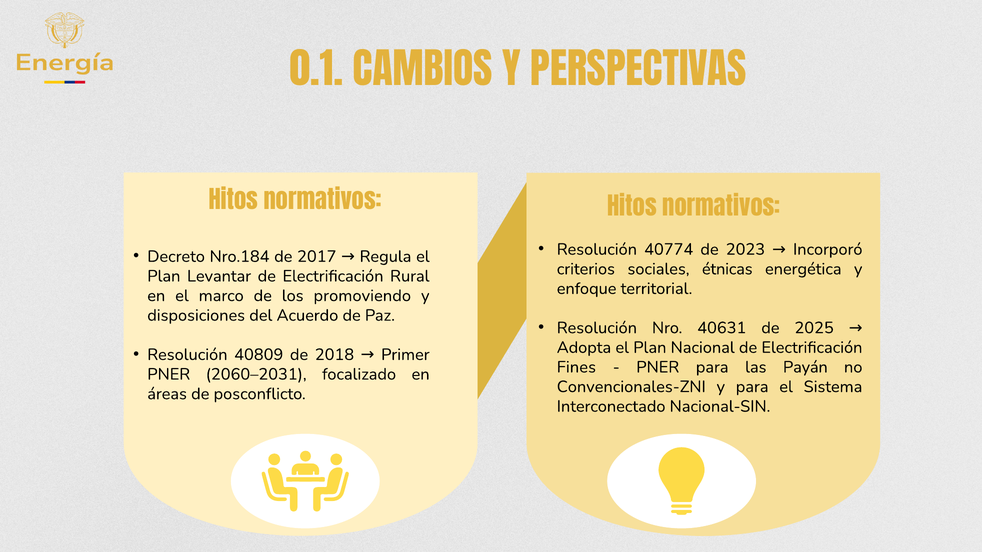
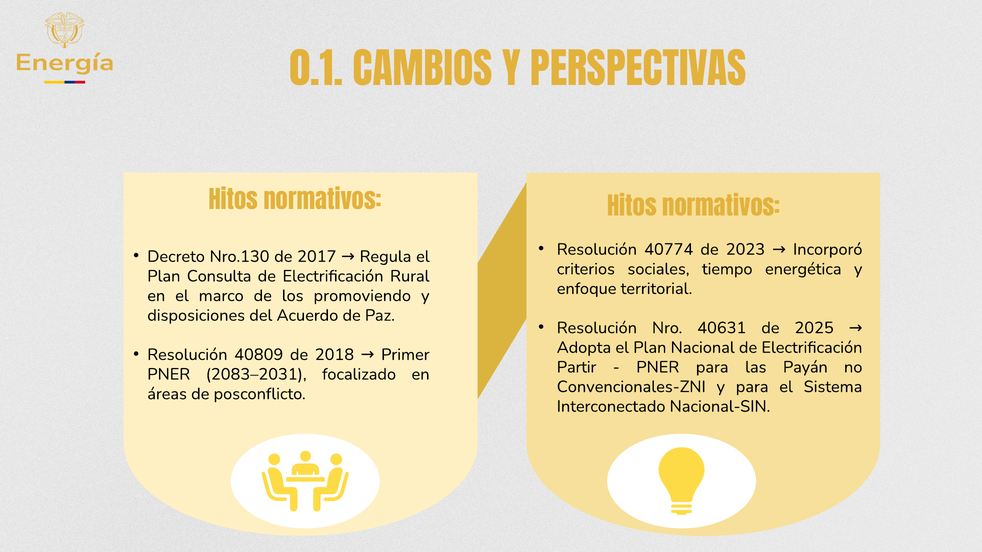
Nro.184: Nro.184 -> Nro.130
étnicas: étnicas -> tiempo
Levantar: Levantar -> Consulta
Fines: Fines -> Partir
2060–2031: 2060–2031 -> 2083–2031
